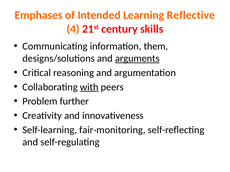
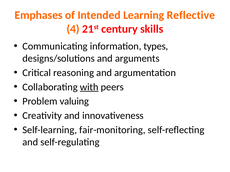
them: them -> types
arguments underline: present -> none
further: further -> valuing
